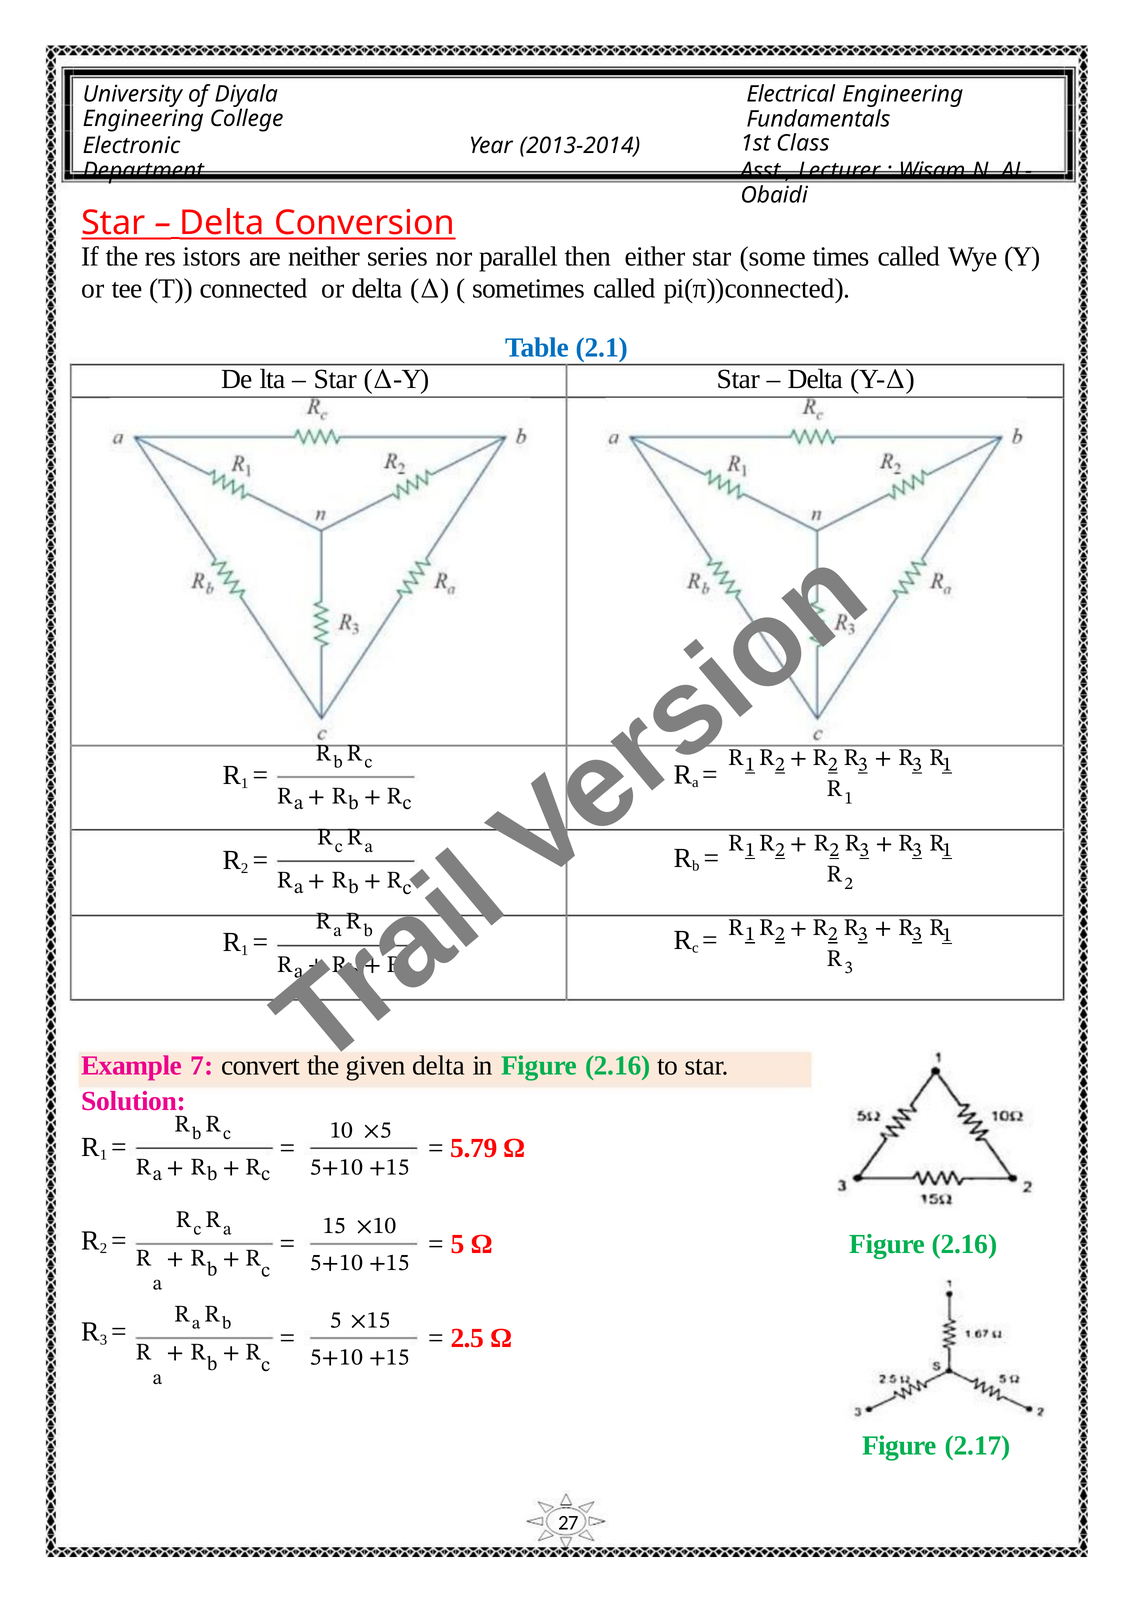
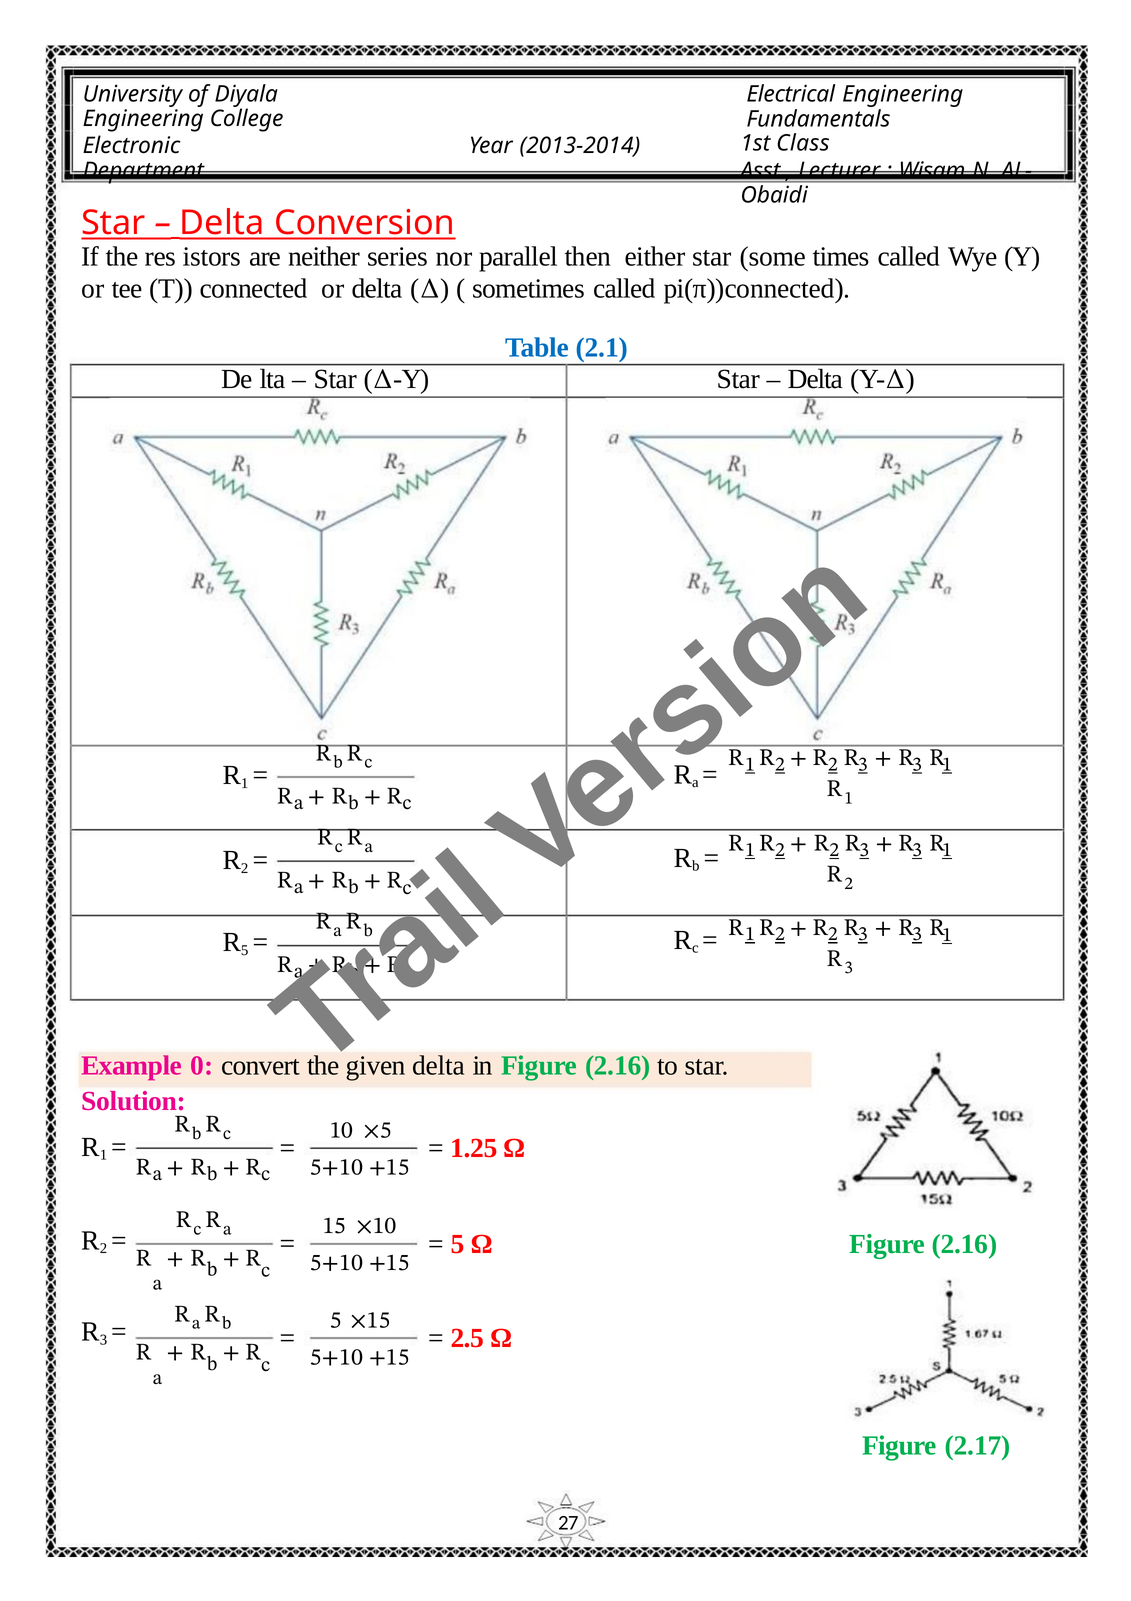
1 at (245, 950): 1 -> 5
7: 7 -> 0
5.79: 5.79 -> 1.25
